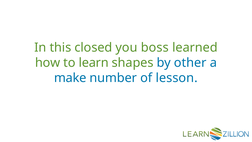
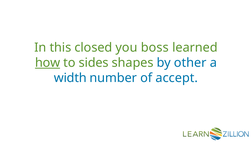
how underline: none -> present
learn: learn -> sides
make: make -> width
lesson: lesson -> accept
